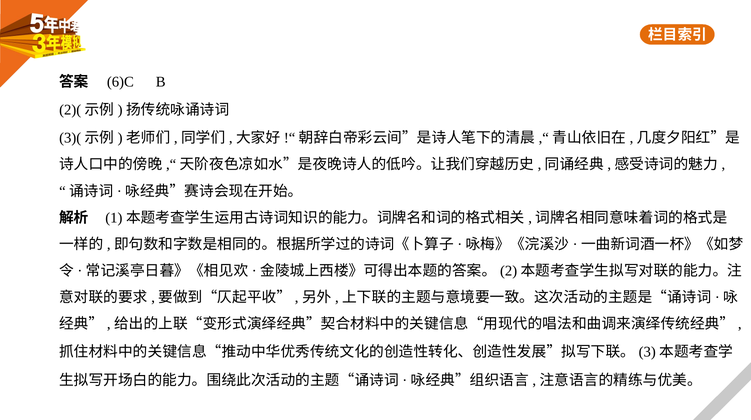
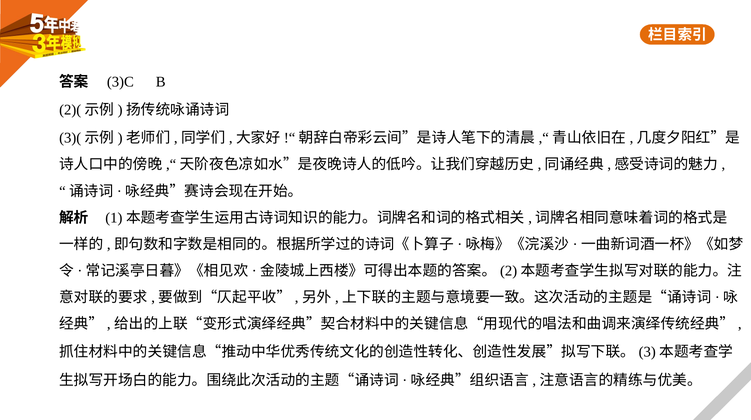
6)C: 6)C -> 3)C
